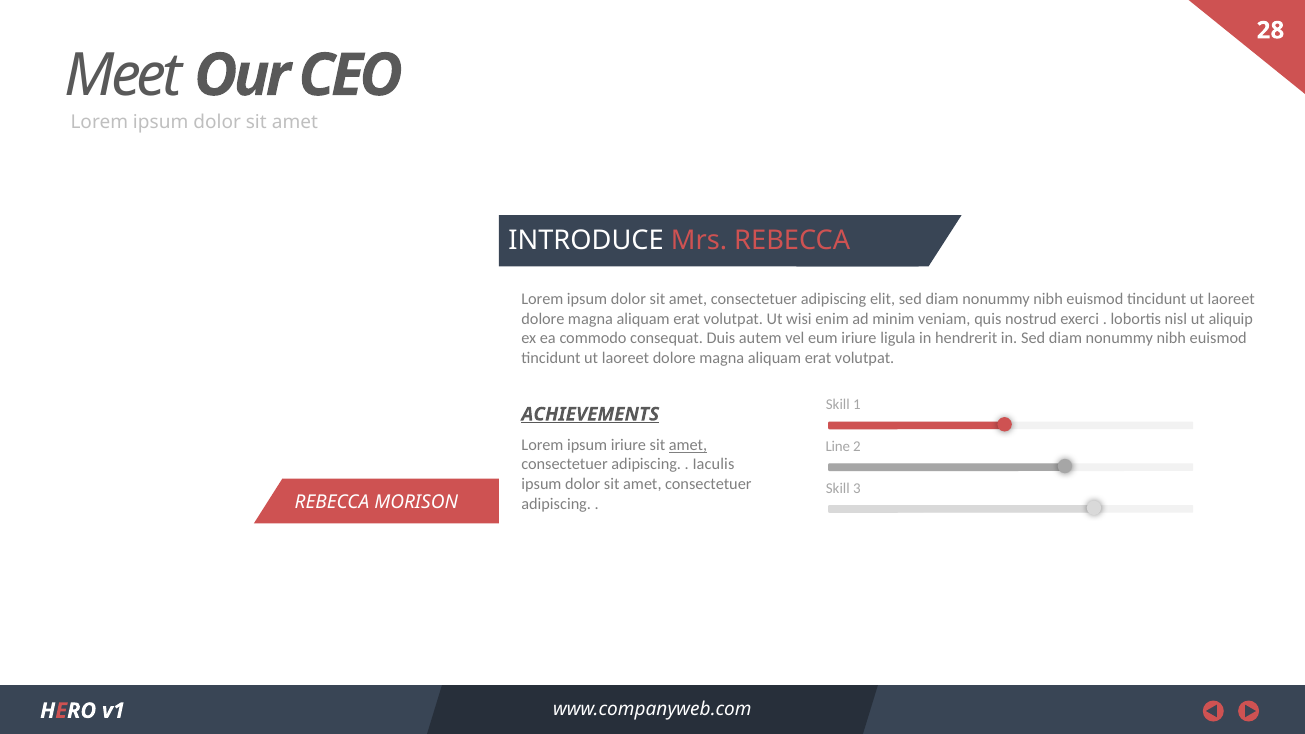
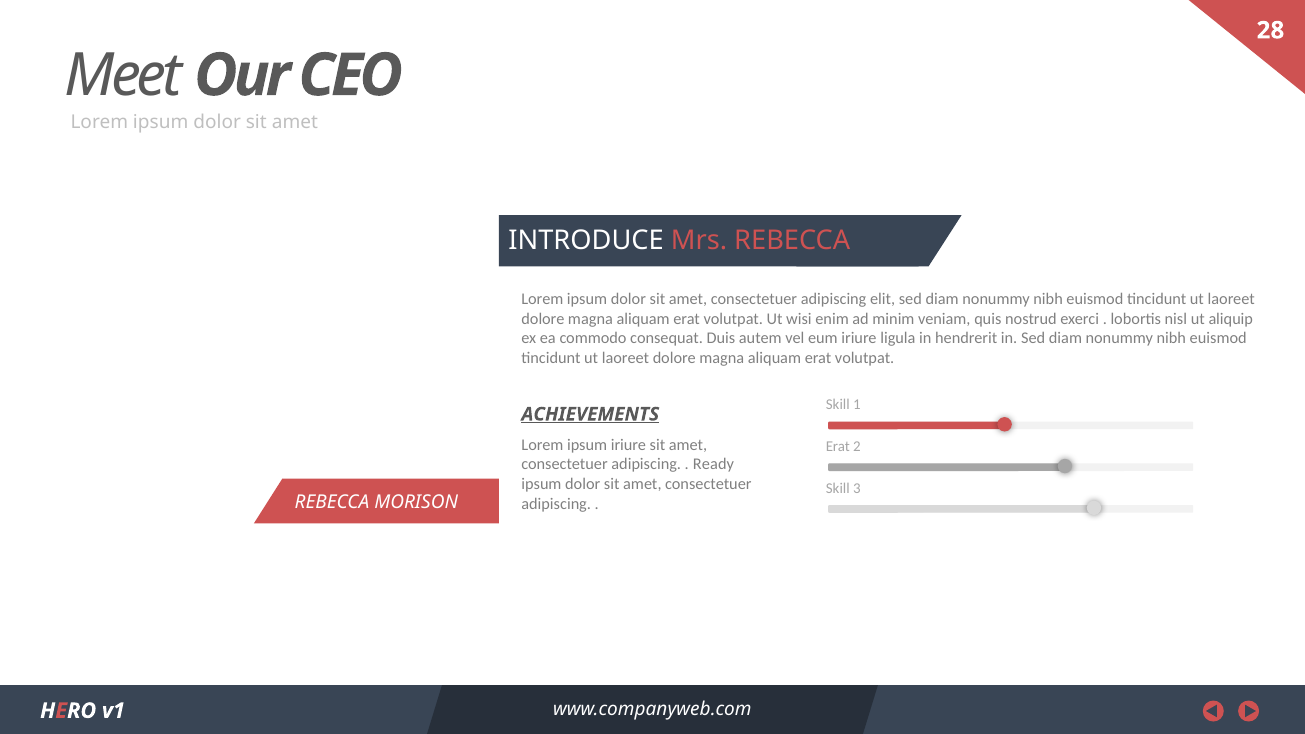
amet at (688, 445) underline: present -> none
Line at (838, 446): Line -> Erat
Iaculis: Iaculis -> Ready
